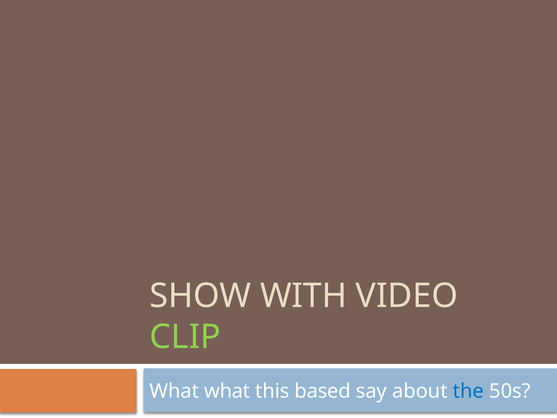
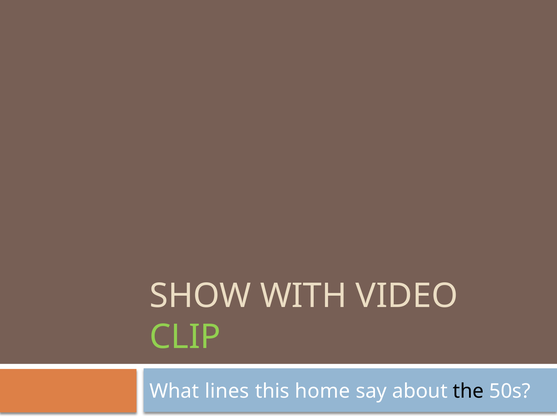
What what: what -> lines
based: based -> home
the colour: blue -> black
